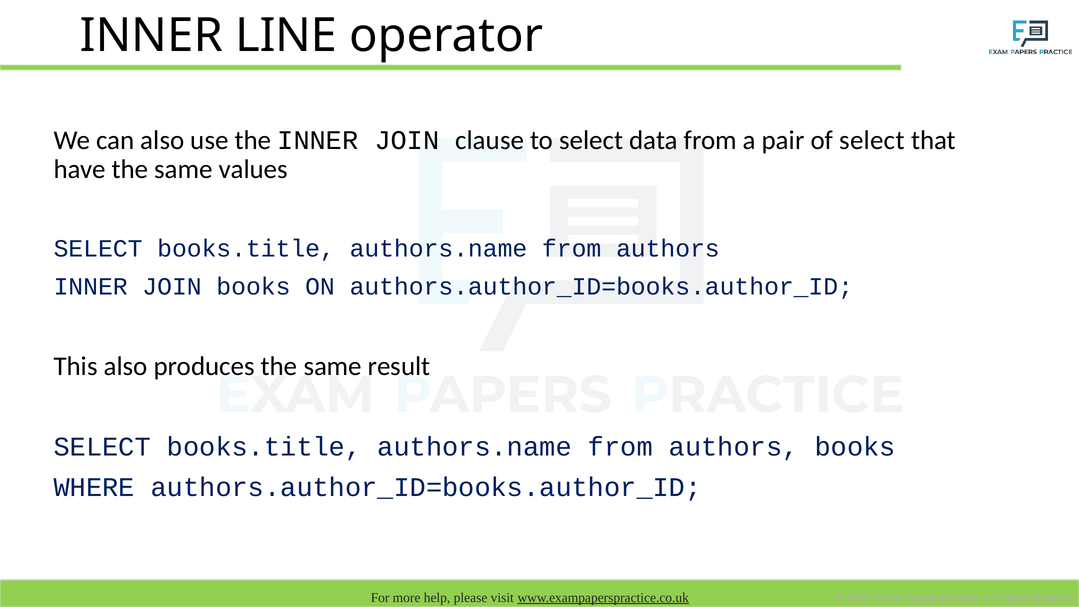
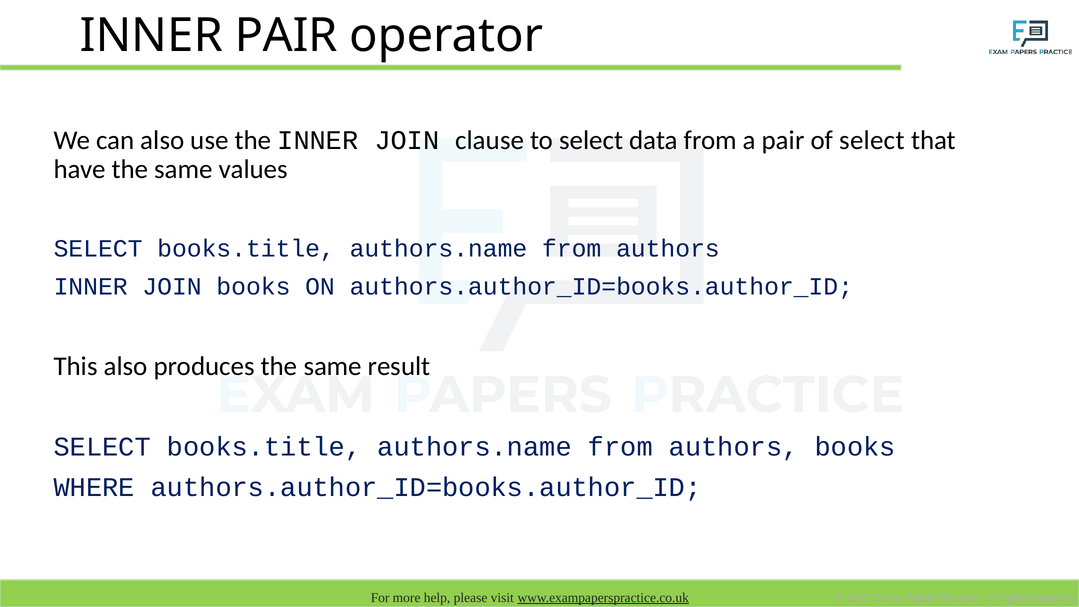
INNER LINE: LINE -> PAIR
